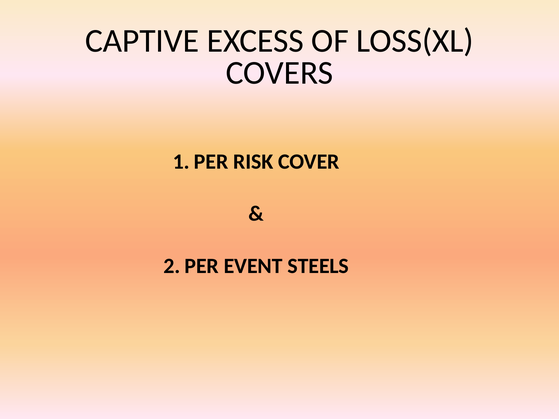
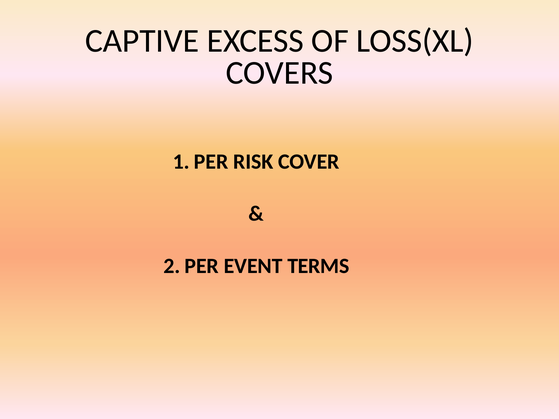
STEELS: STEELS -> TERMS
